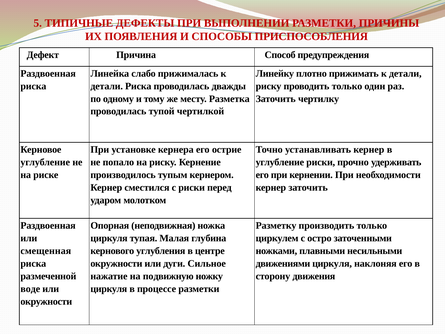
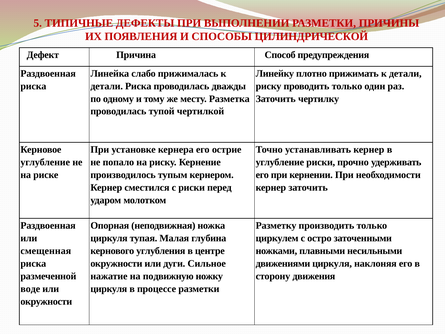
ПРИСПОСОБЛЕНИЯ: ПРИСПОСОБЛЕНИЯ -> ЦИЛИНДРИЧЕСКОЙ
